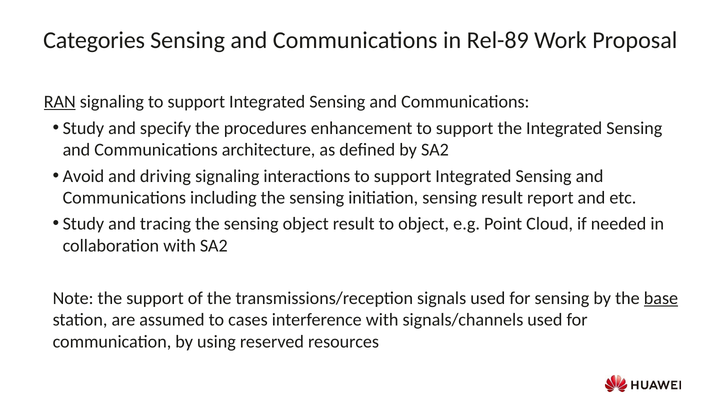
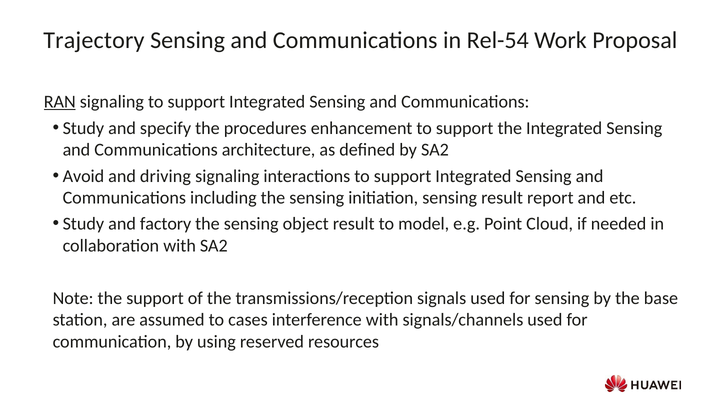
Categories: Categories -> Trajectory
Rel-89: Rel-89 -> Rel-54
tracing: tracing -> factory
to object: object -> model
base underline: present -> none
